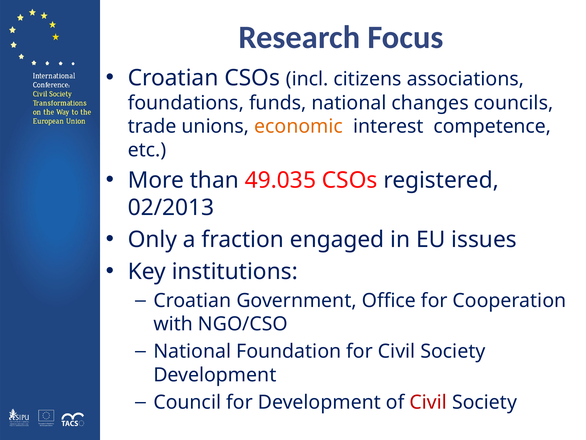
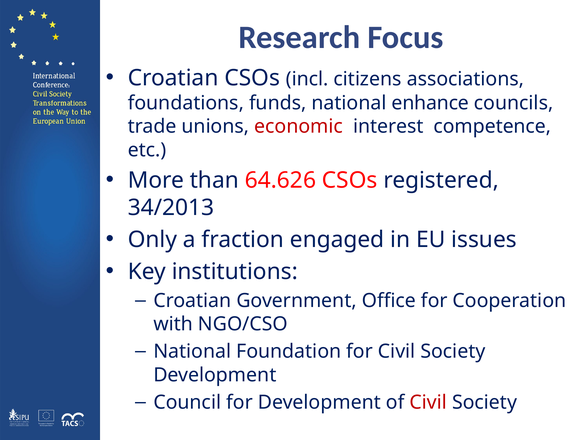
changes: changes -> enhance
economic colour: orange -> red
49.035: 49.035 -> 64.626
02/2013: 02/2013 -> 34/2013
